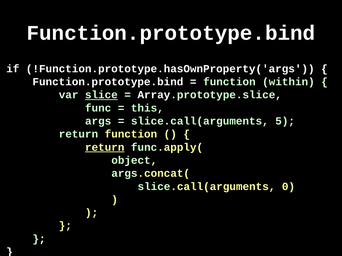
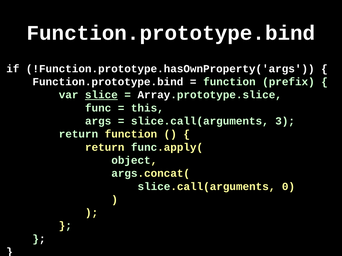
within: within -> prefix
5: 5 -> 3
return at (105, 147) underline: present -> none
